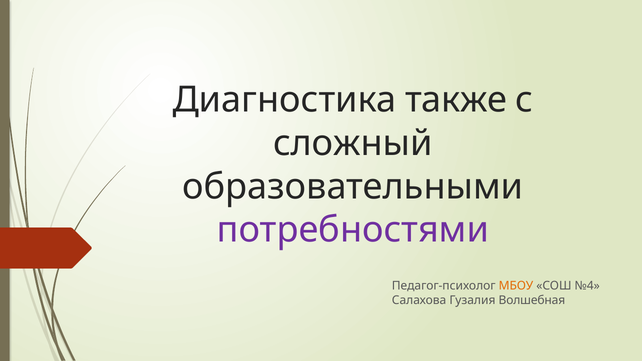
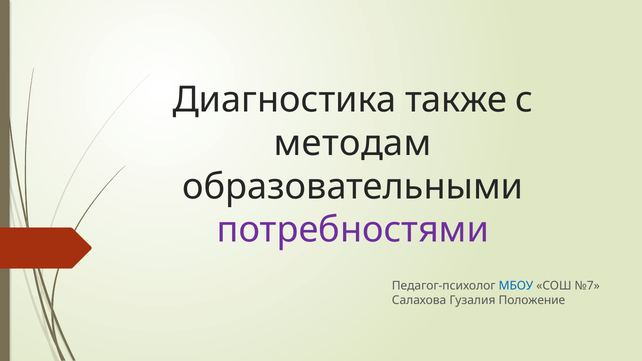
сложный: сложный -> методам
МБОУ colour: orange -> blue
№4: №4 -> №7
Волшебная: Волшебная -> Положение
